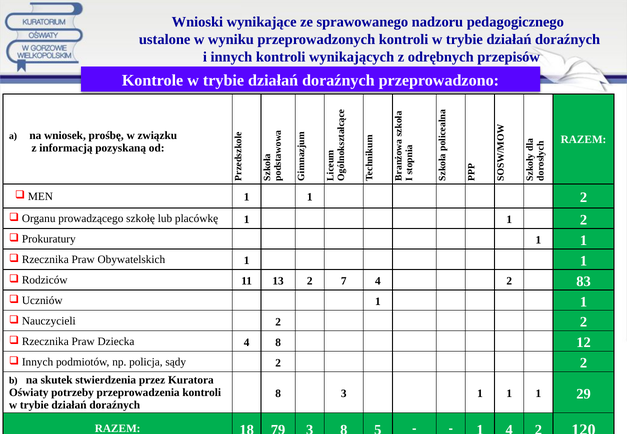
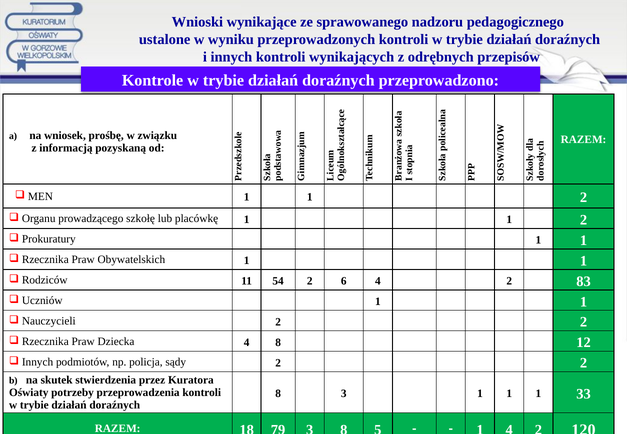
13: 13 -> 54
7: 7 -> 6
29: 29 -> 33
